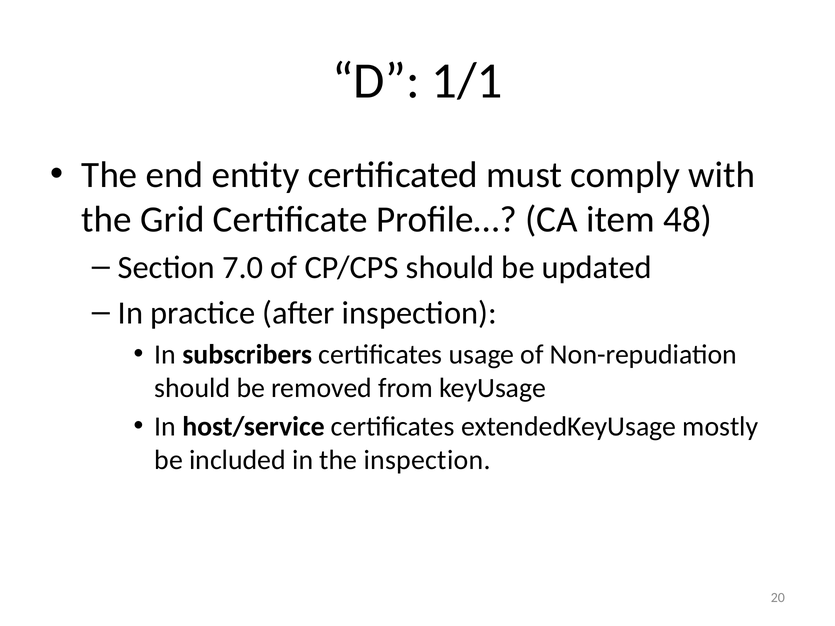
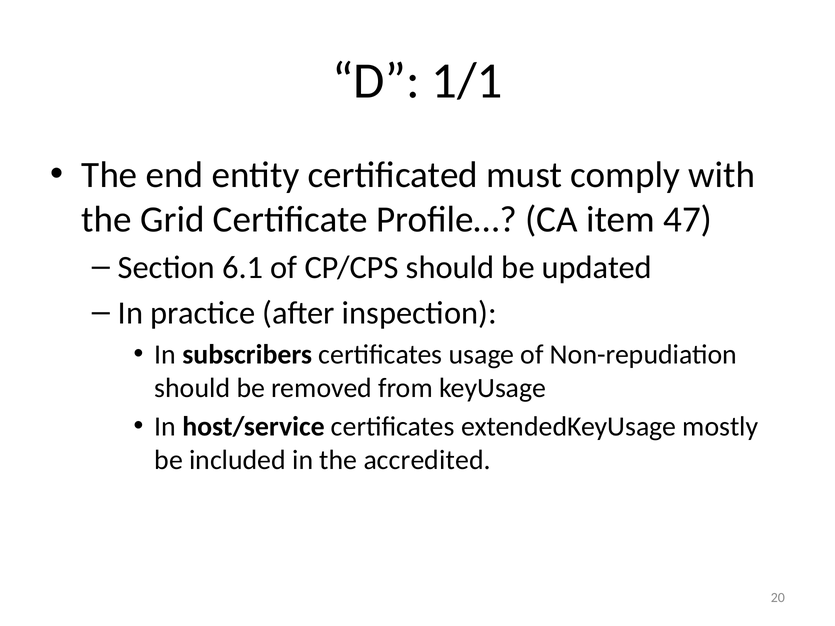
48: 48 -> 47
7.0: 7.0 -> 6.1
the inspection: inspection -> accredited
